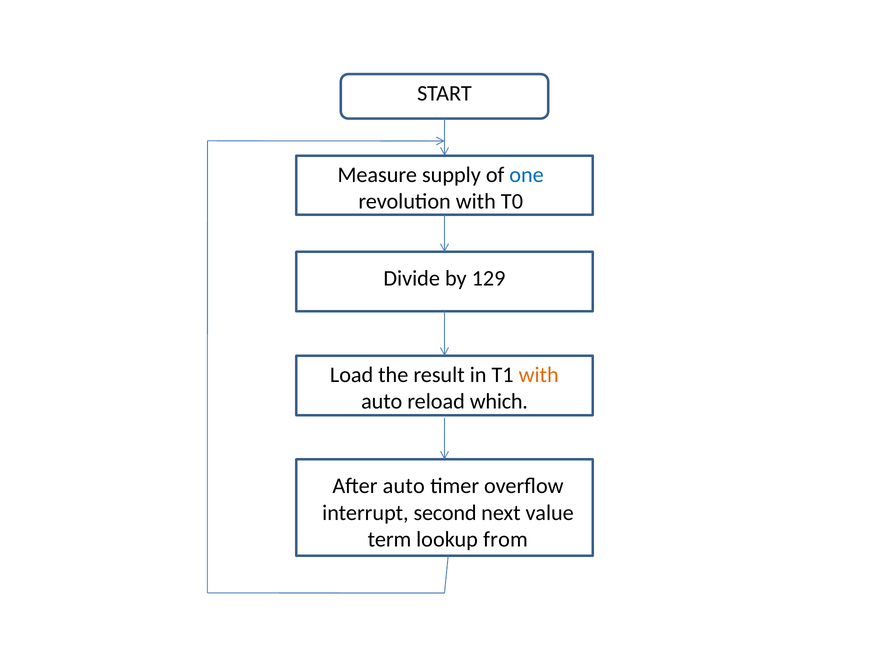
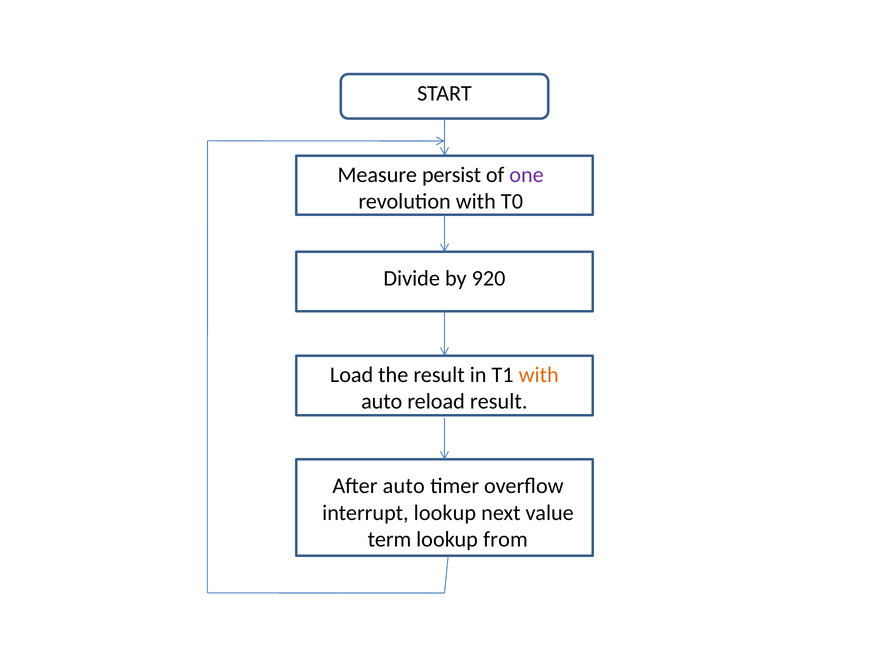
supply: supply -> persist
one colour: blue -> purple
129: 129 -> 920
reload which: which -> result
interrupt second: second -> lookup
